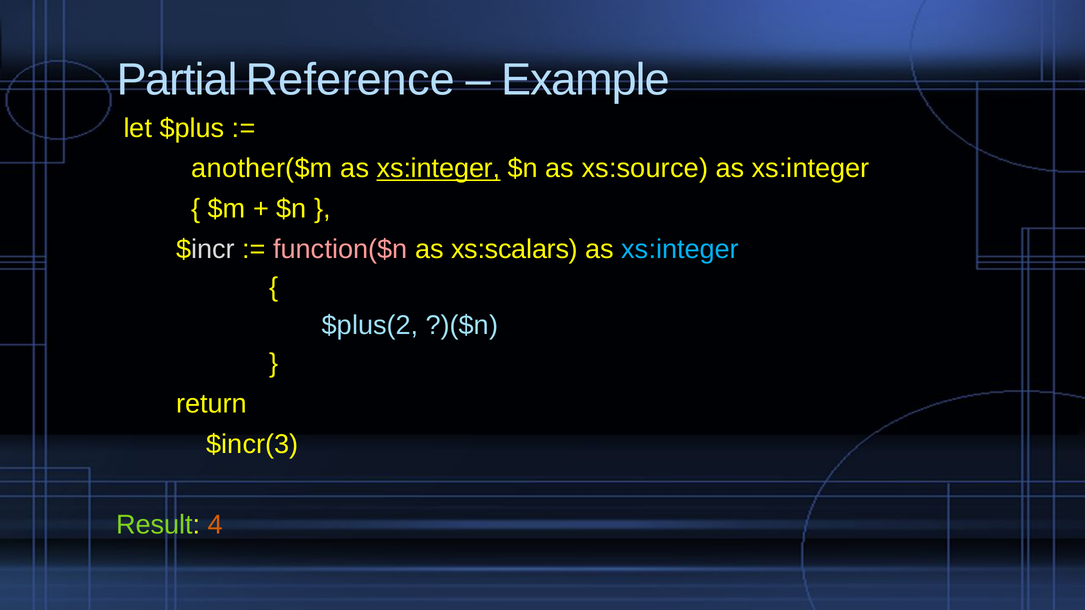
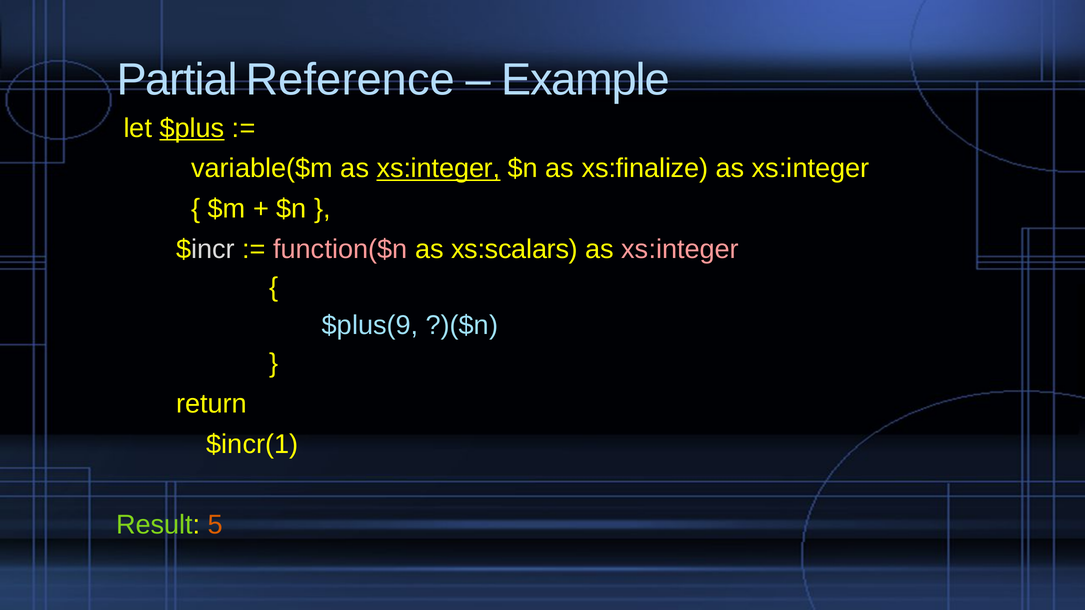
$plus underline: none -> present
another($m: another($m -> variable($m
xs:source: xs:source -> xs:finalize
xs:integer at (680, 250) colour: light blue -> pink
$plus(2: $plus(2 -> $plus(9
$incr(3: $incr(3 -> $incr(1
4: 4 -> 5
